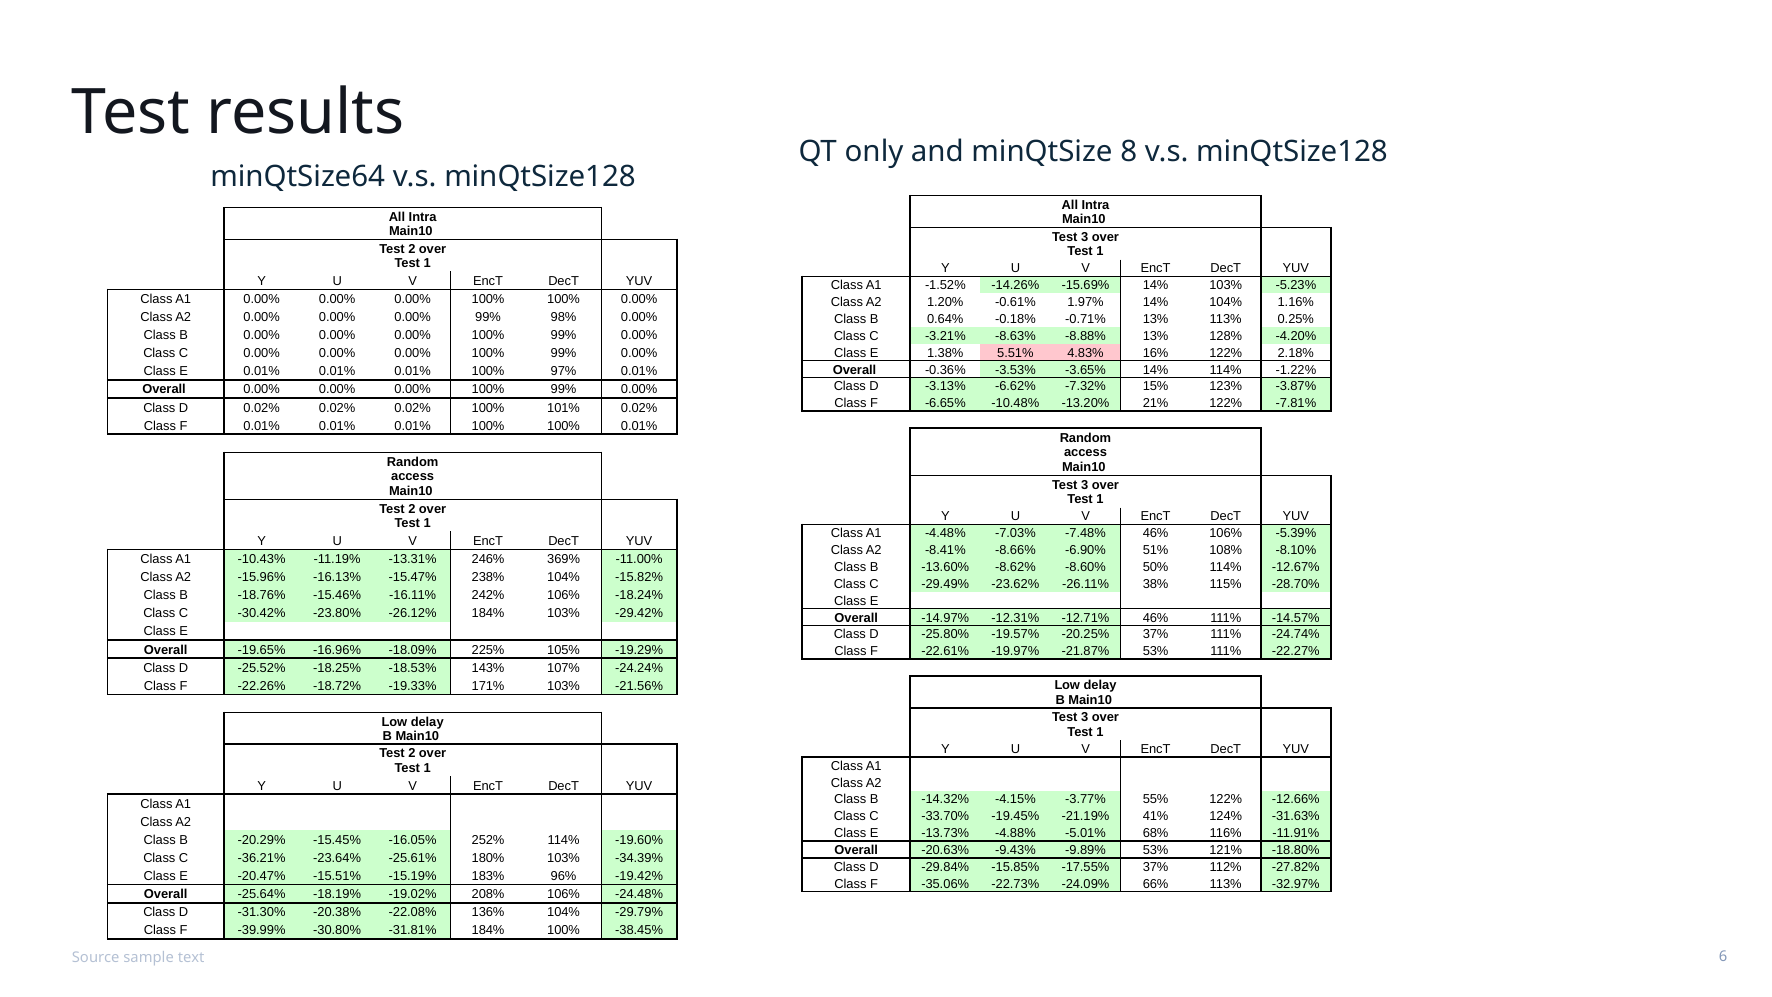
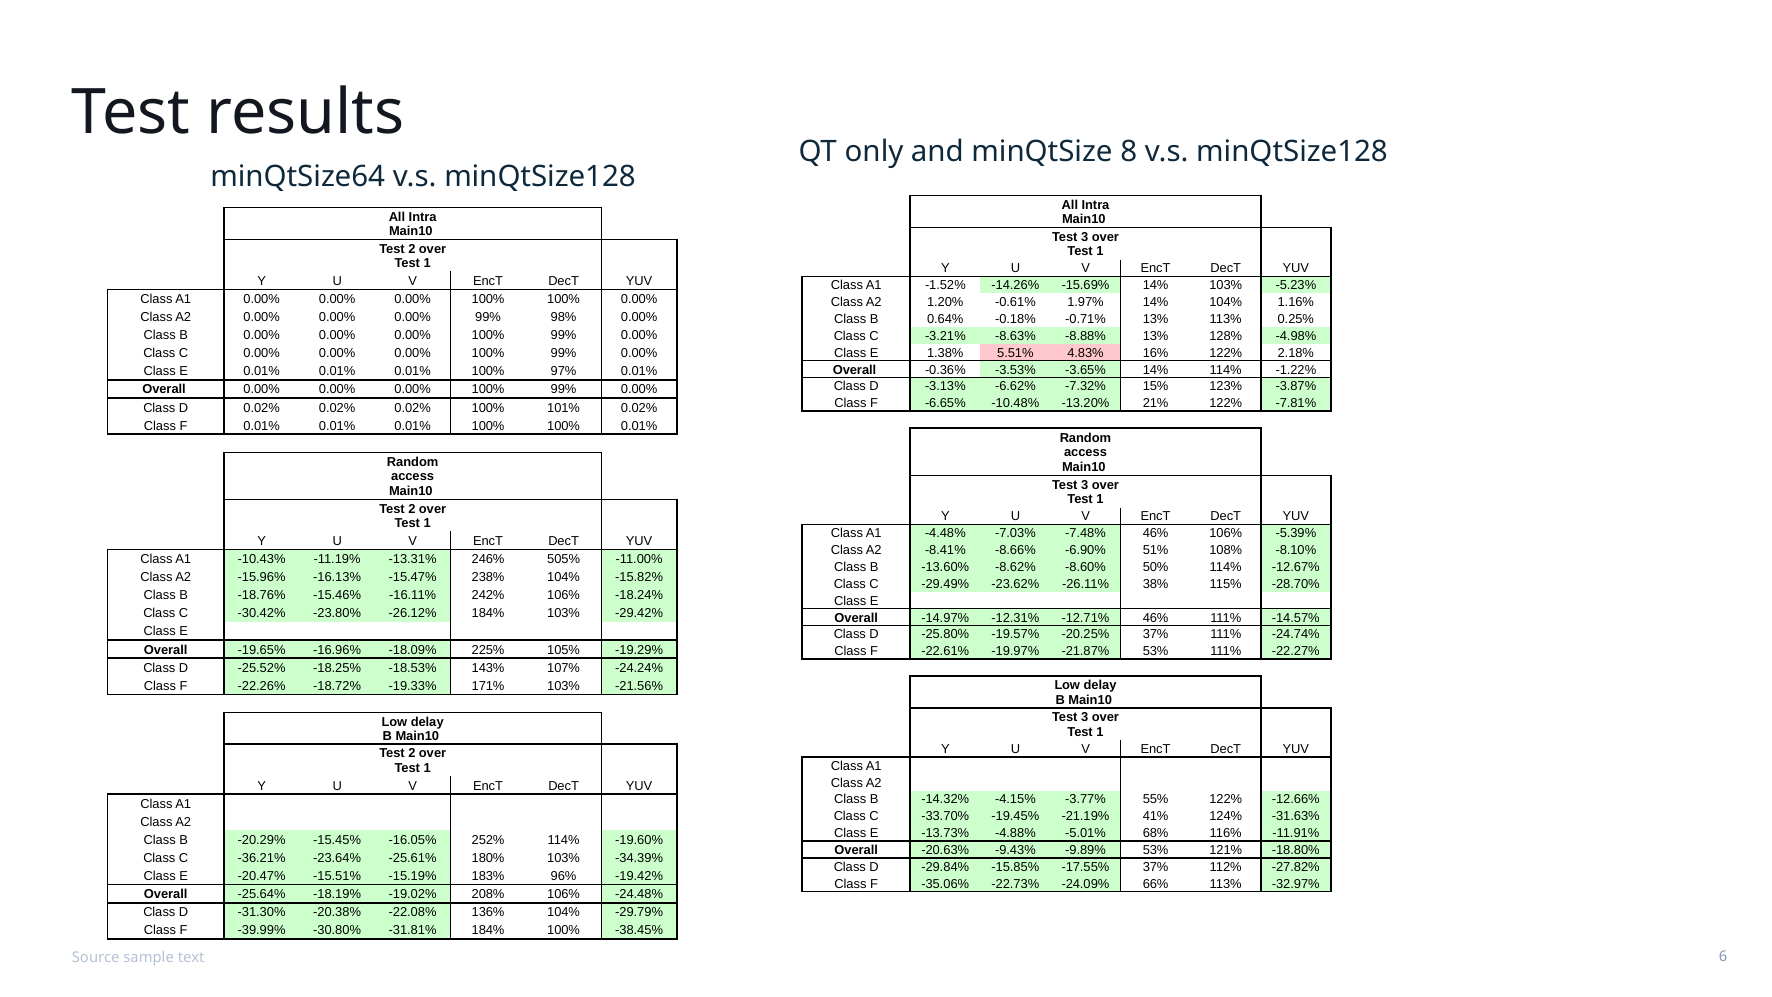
-4.20%: -4.20% -> -4.98%
369%: 369% -> 505%
